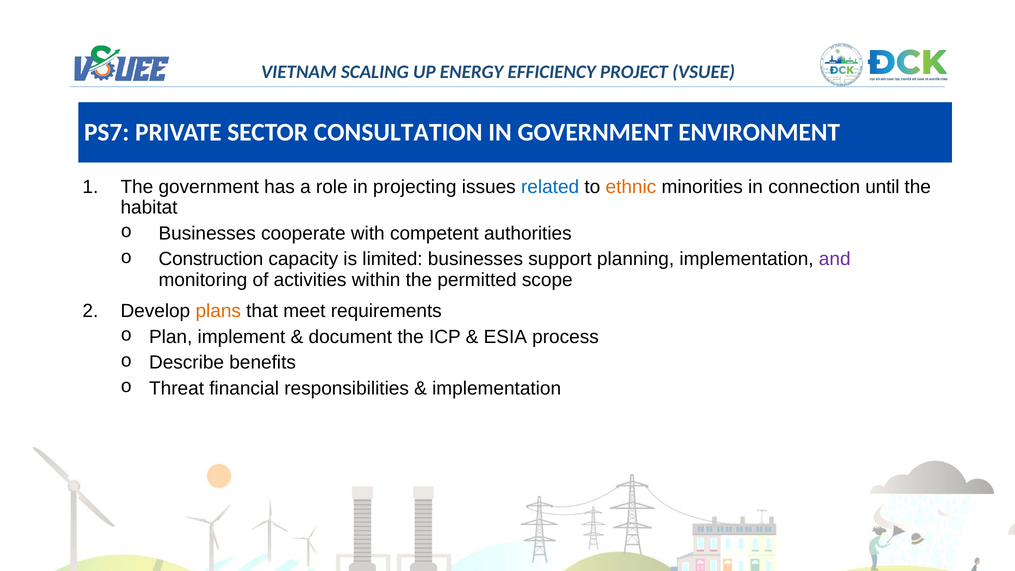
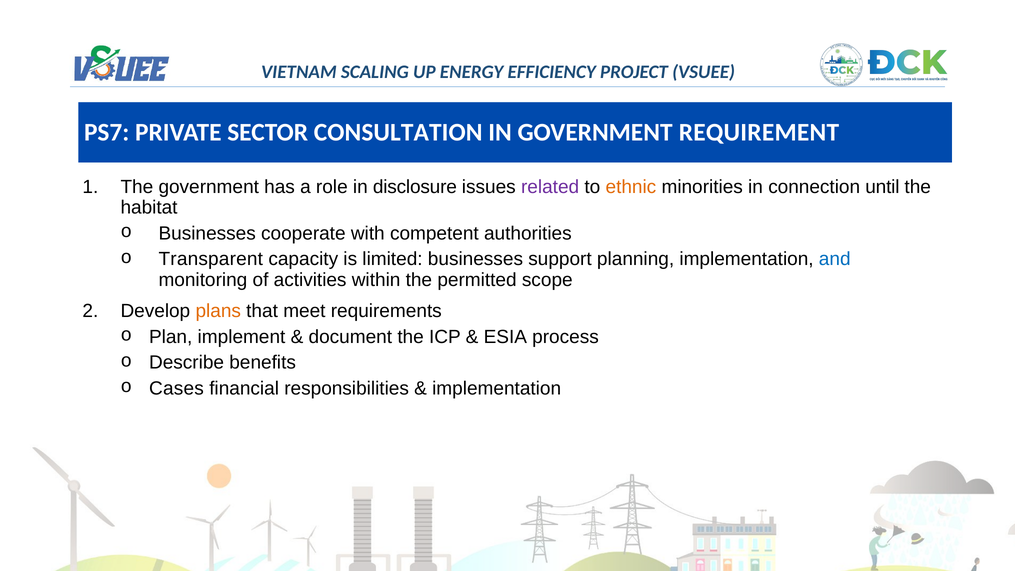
ENVIRONMENT: ENVIRONMENT -> REQUIREMENT
projecting: projecting -> disclosure
related colour: blue -> purple
Construction: Construction -> Transparent
and colour: purple -> blue
Threat: Threat -> Cases
